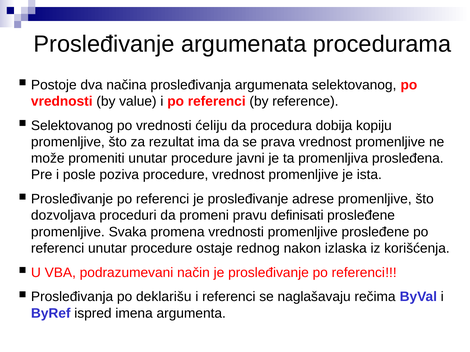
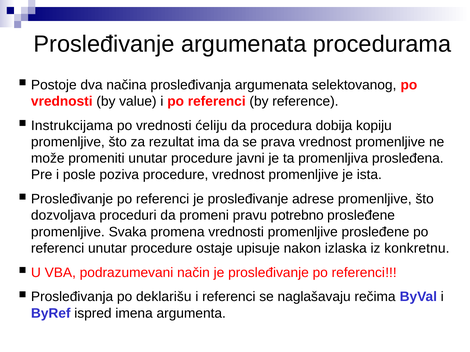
Selektovanog at (72, 126): Selektovanog -> Instrukcijama
definisati: definisati -> potrebno
rednog: rednog -> upisuje
korišćenja: korišćenja -> konkretnu
